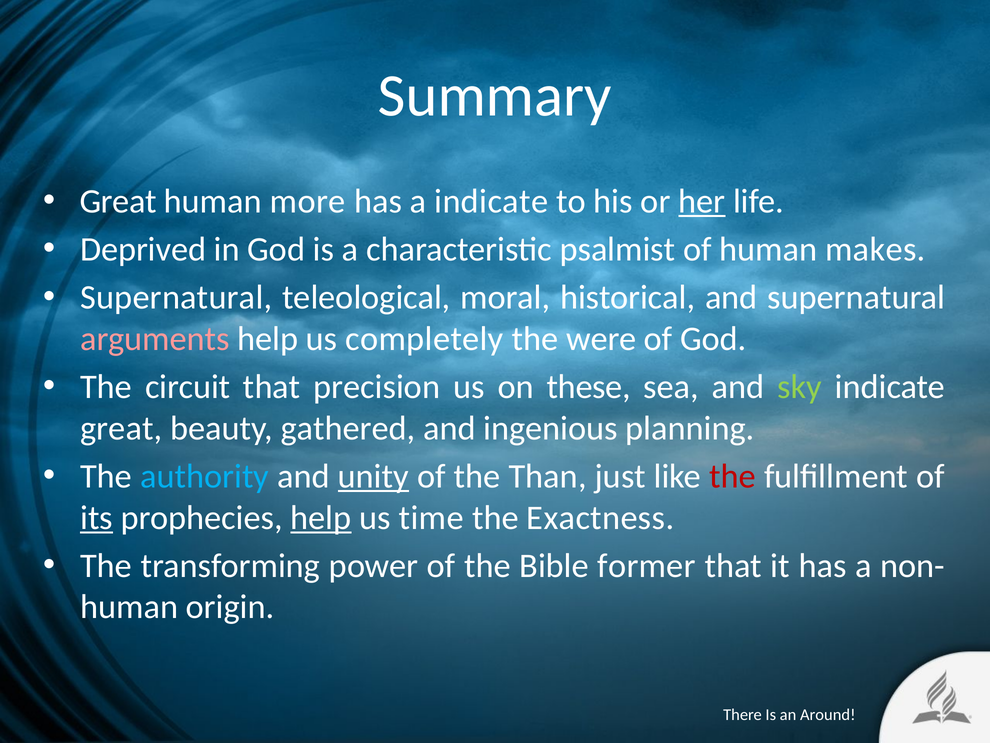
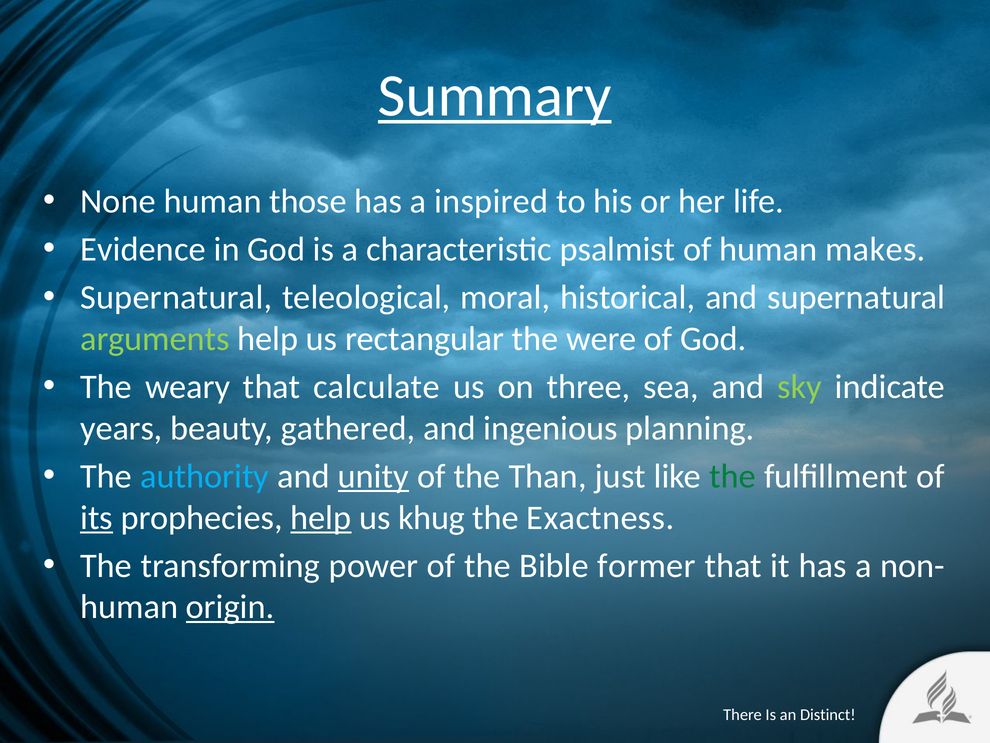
Summary underline: none -> present
Great at (118, 201): Great -> None
more: more -> those
a indicate: indicate -> inspired
her underline: present -> none
Deprived: Deprived -> Evidence
arguments colour: pink -> light green
completely: completely -> rectangular
circuit: circuit -> weary
precision: precision -> calculate
these: these -> three
great at (121, 428): great -> years
the at (732, 476) colour: red -> green
time: time -> khug
origin underline: none -> present
Around: Around -> Distinct
